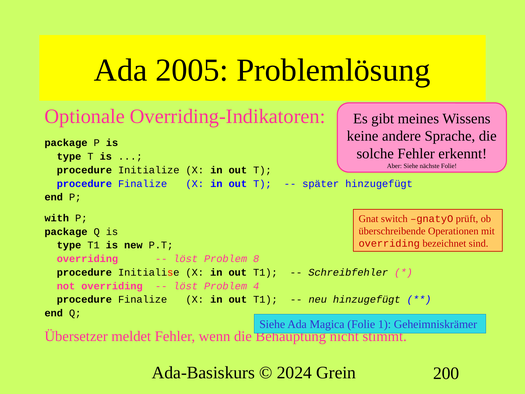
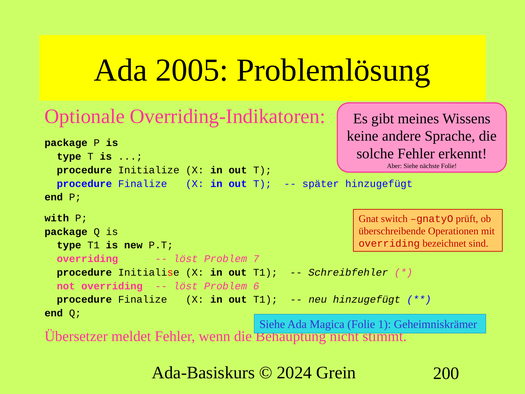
8: 8 -> 7
4: 4 -> 6
